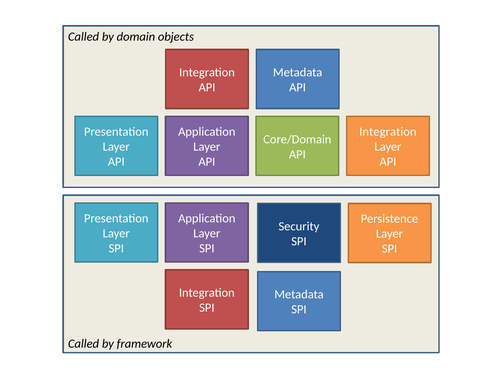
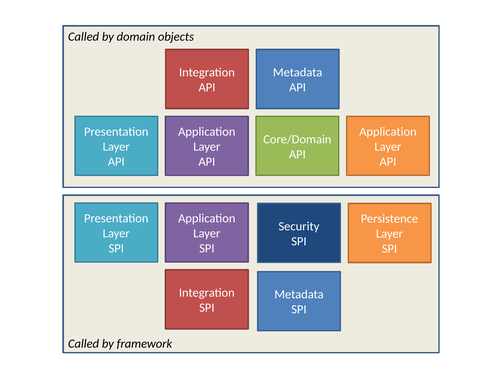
Integration at (388, 132): Integration -> Application
